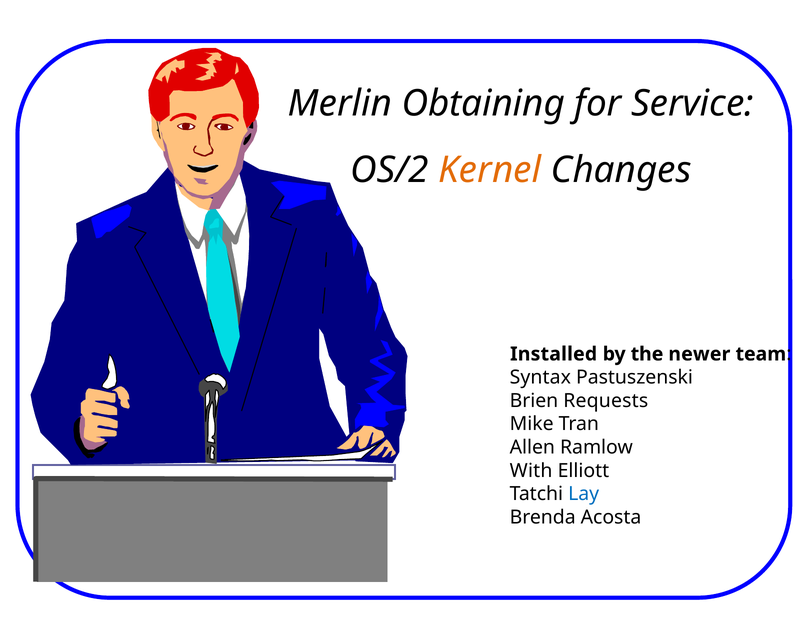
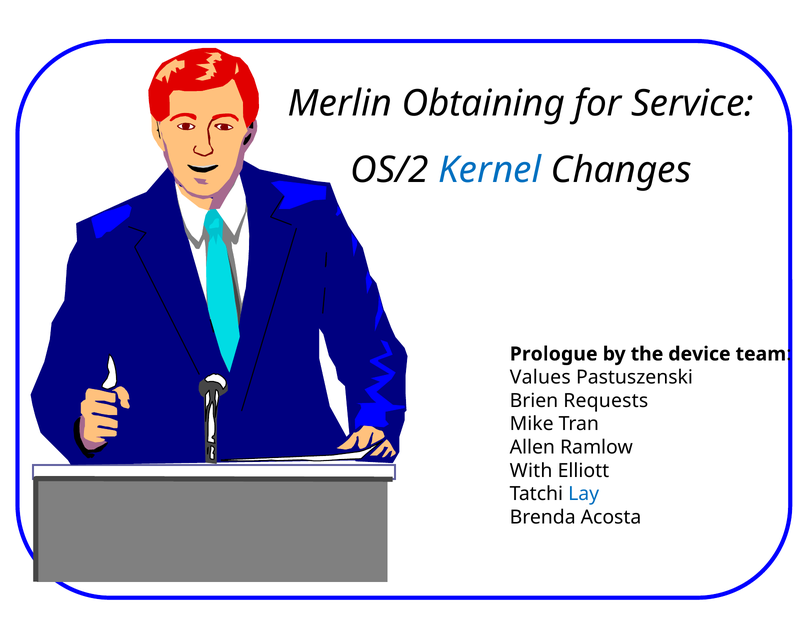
Kernel colour: orange -> blue
Installed: Installed -> Prologue
newer: newer -> device
Syntax: Syntax -> Values
